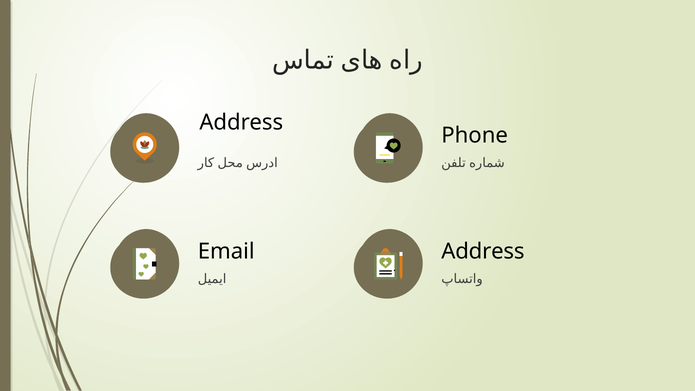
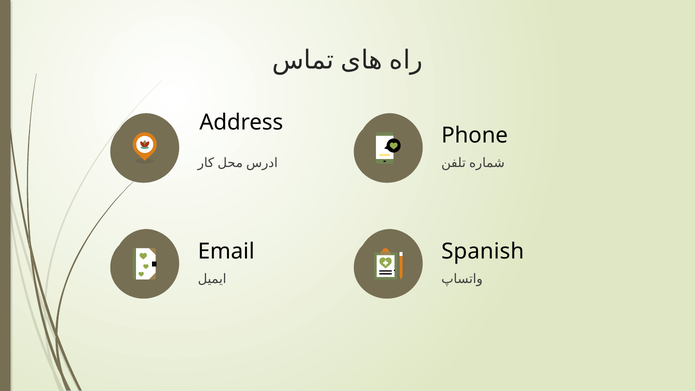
Address at (483, 251): Address -> Spanish
